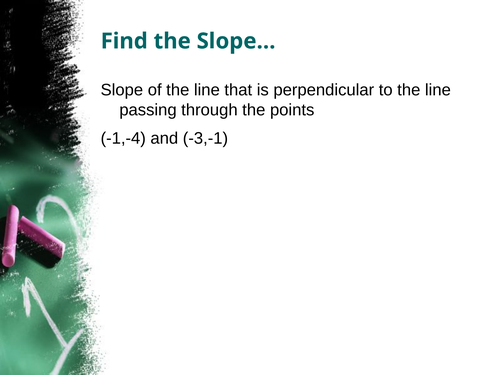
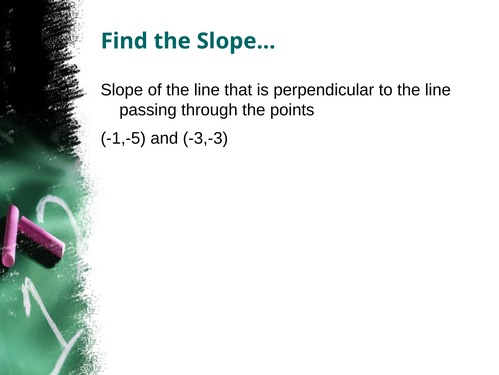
-1,-4: -1,-4 -> -1,-5
-3,-1: -3,-1 -> -3,-3
